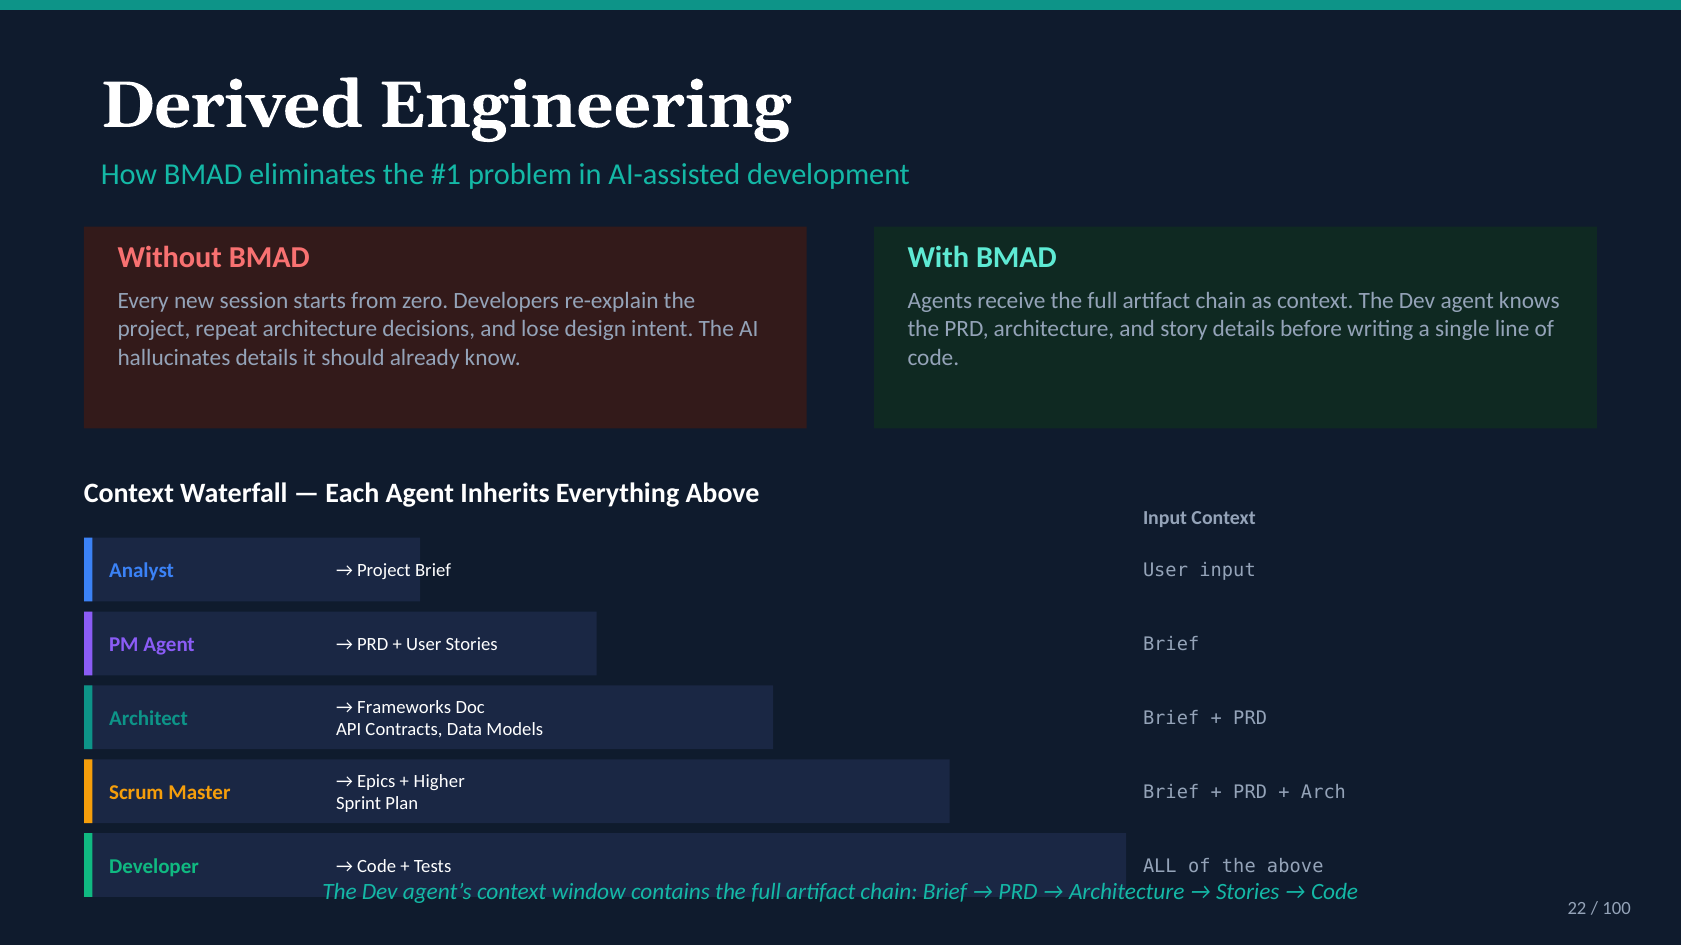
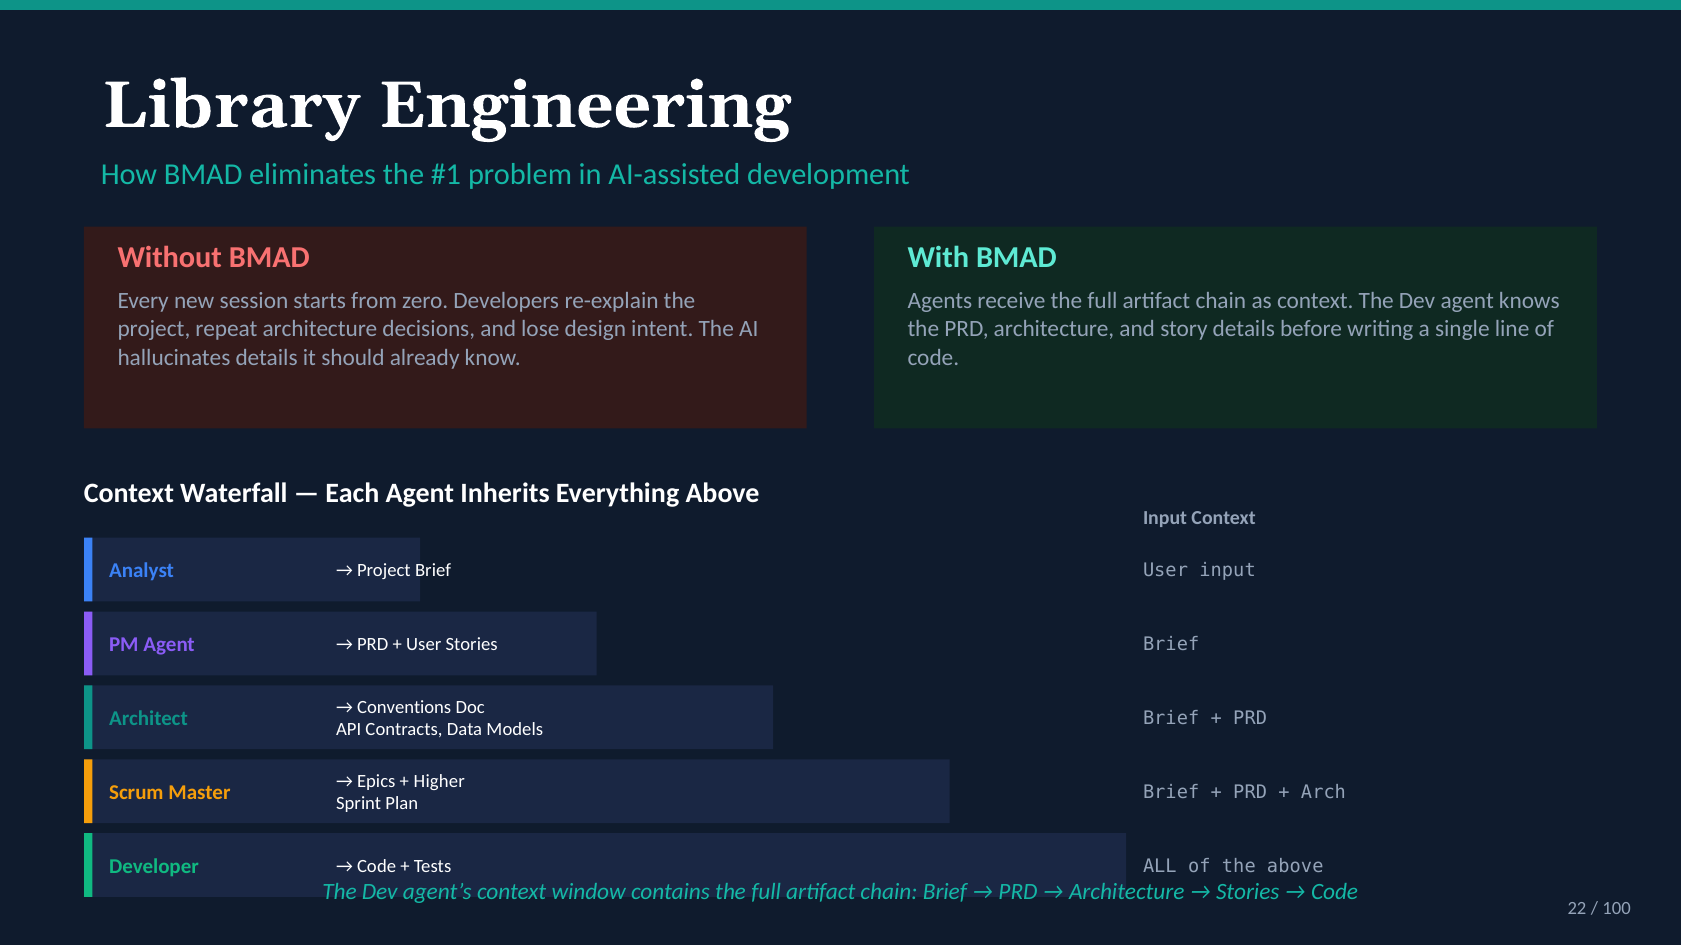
Derived: Derived -> Library
Frameworks: Frameworks -> Conventions
